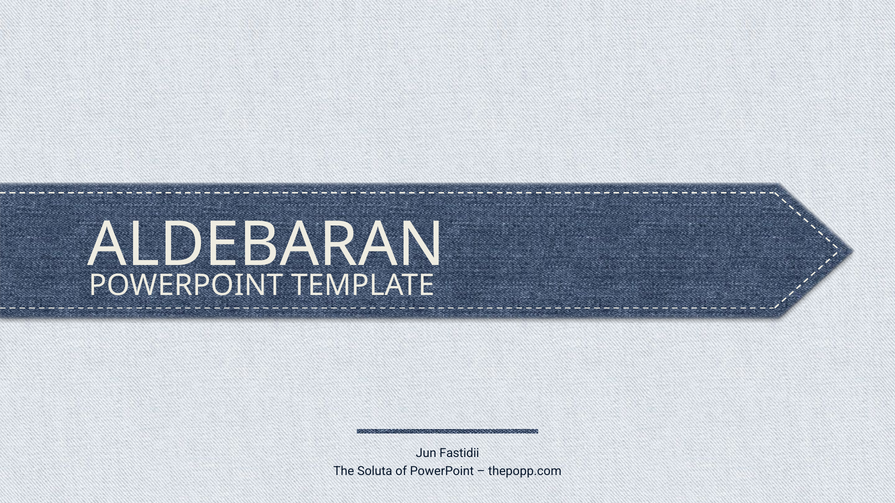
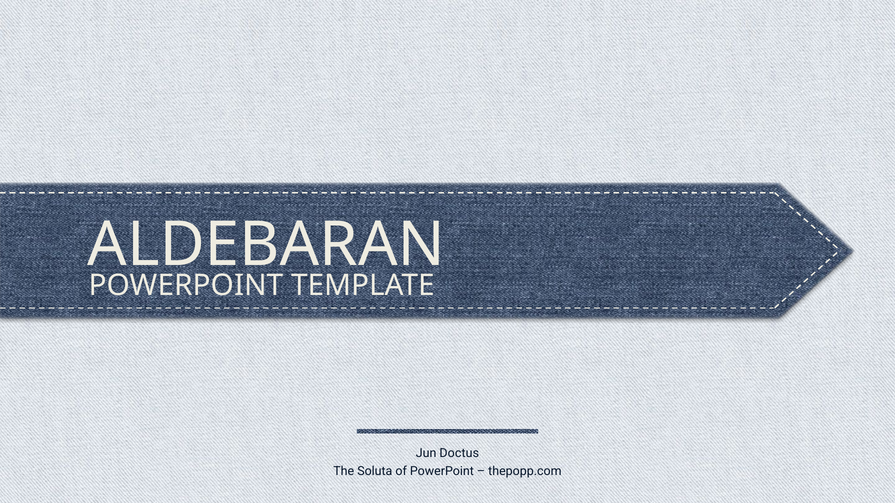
Fastidii: Fastidii -> Doctus
